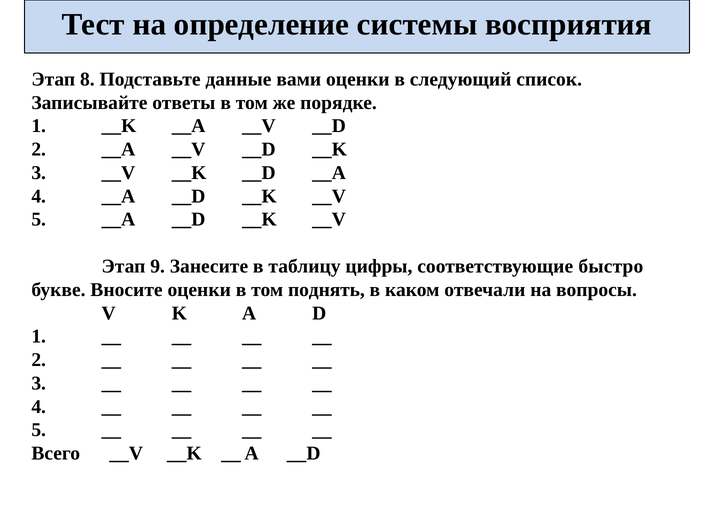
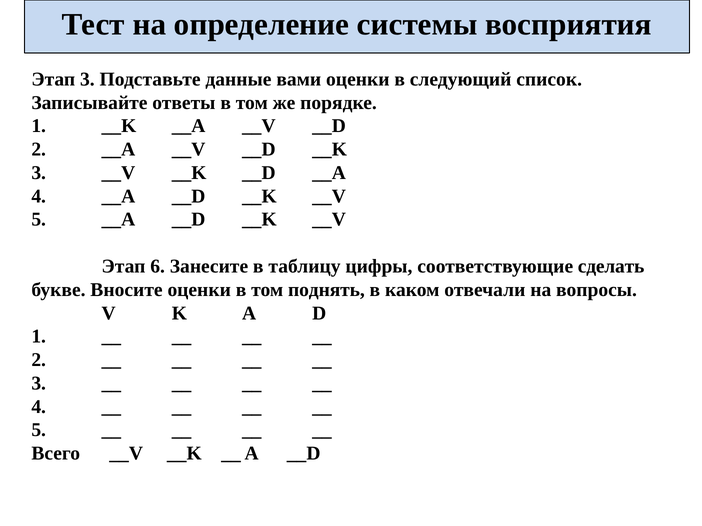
Этап 8: 8 -> 3
9: 9 -> 6
быстро: быстро -> сделать
